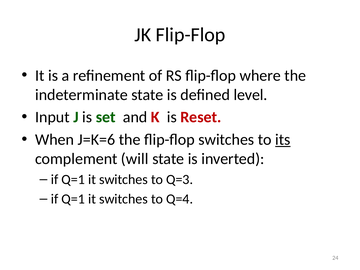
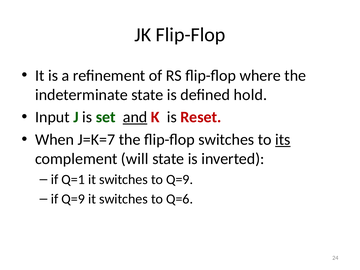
level: level -> hold
and underline: none -> present
J=K=6: J=K=6 -> J=K=7
to Q=3: Q=3 -> Q=9
Q=1 at (73, 199): Q=1 -> Q=9
Q=4: Q=4 -> Q=6
